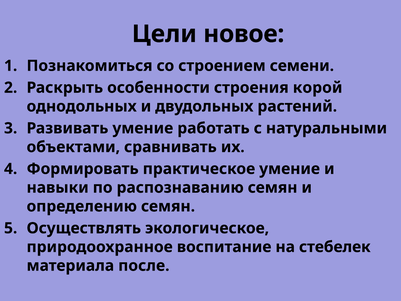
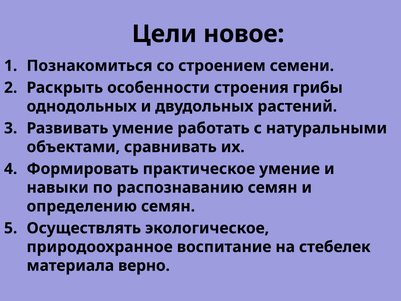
корой: корой -> грибы
после: после -> верно
